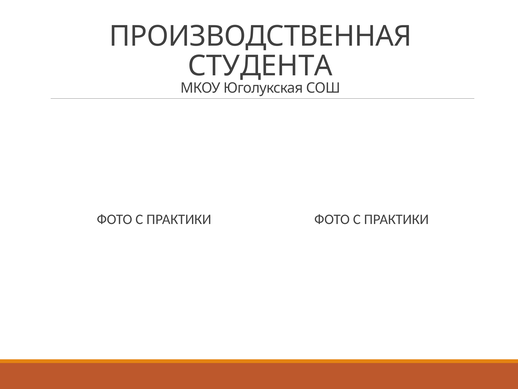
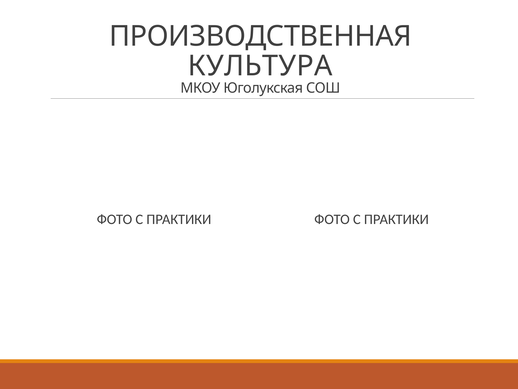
СТУДЕНТА: СТУДЕНТА -> КУЛЬТУРА
